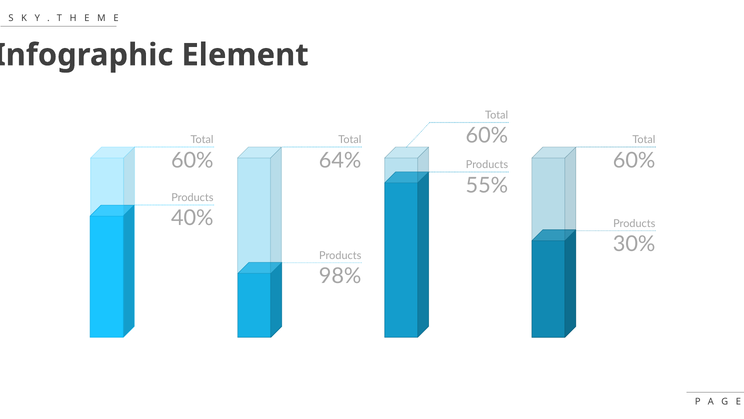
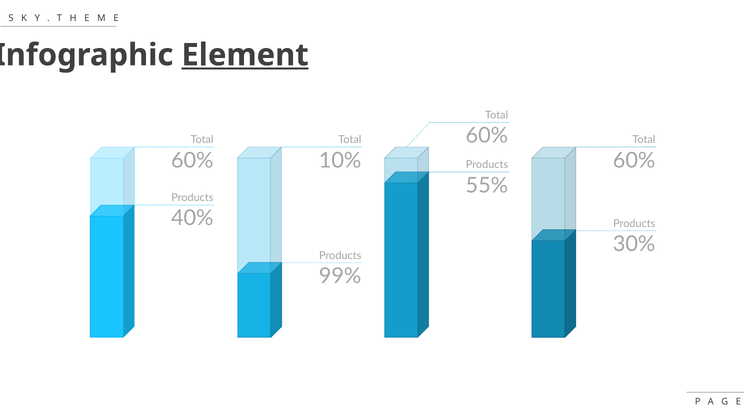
Element underline: none -> present
64%: 64% -> 10%
98%: 98% -> 99%
